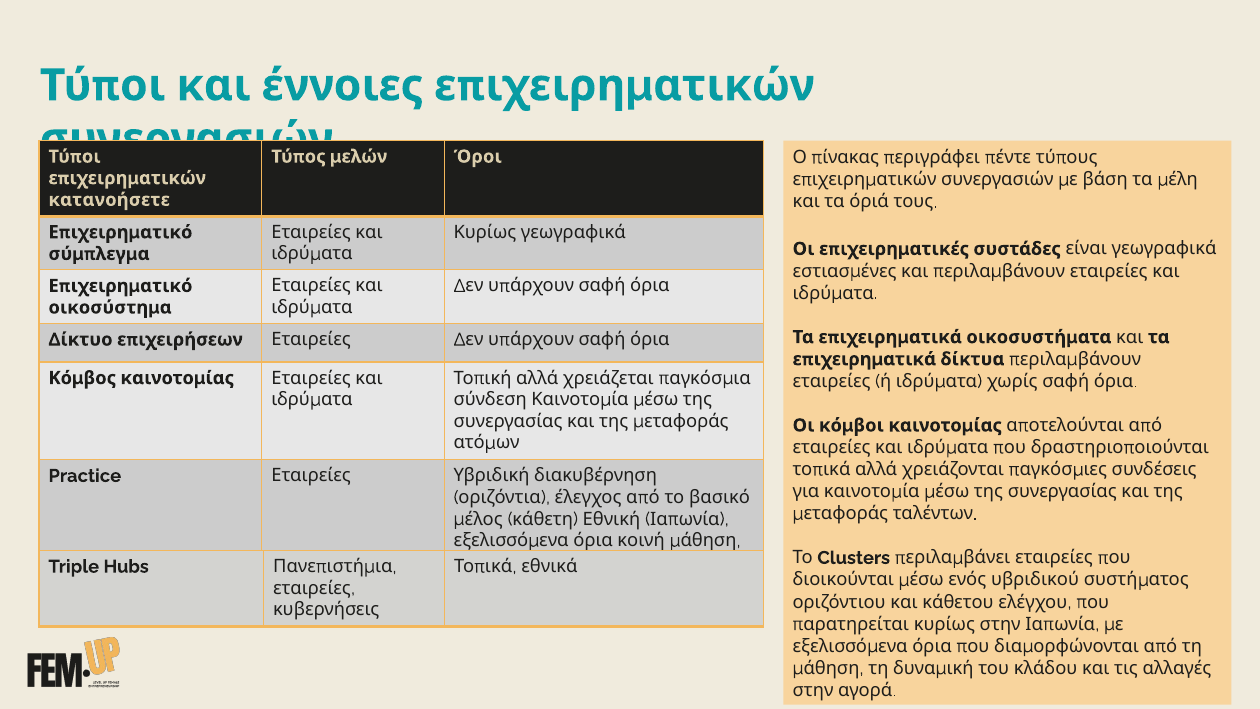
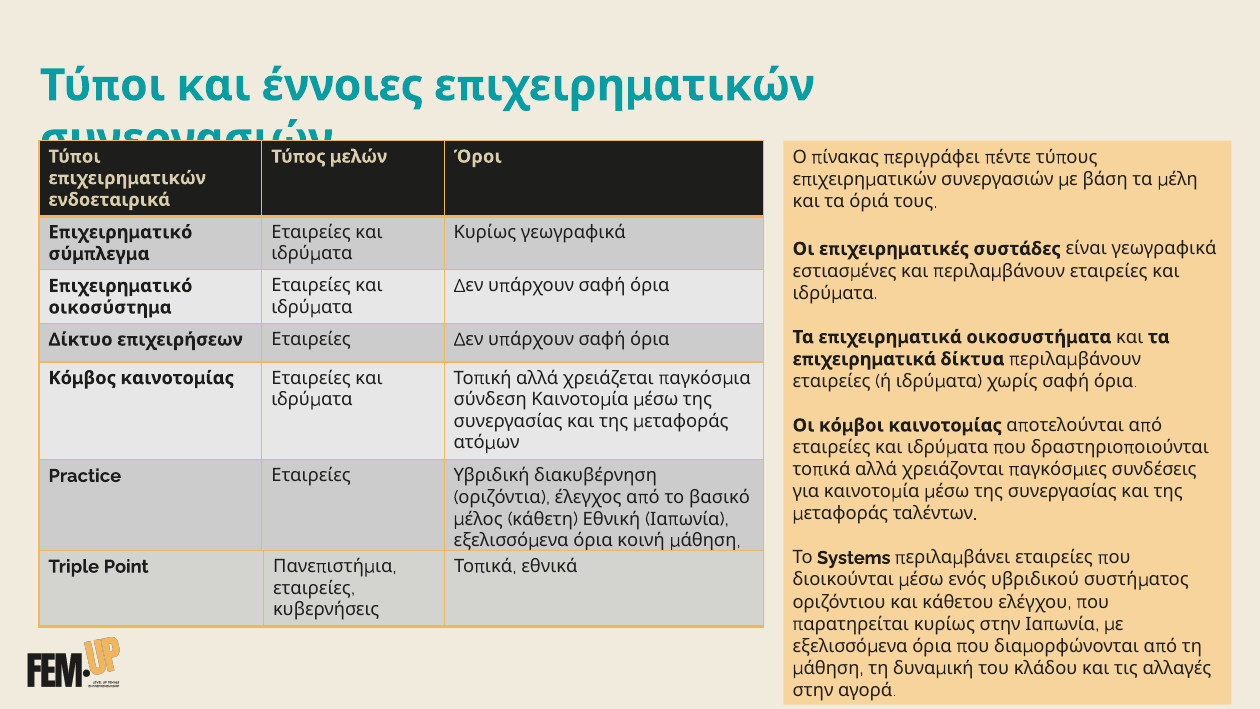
κατανοήσετε: κατανοήσετε -> ενδοεταιρικά
Clusters: Clusters -> Systems
Hubs: Hubs -> Point
